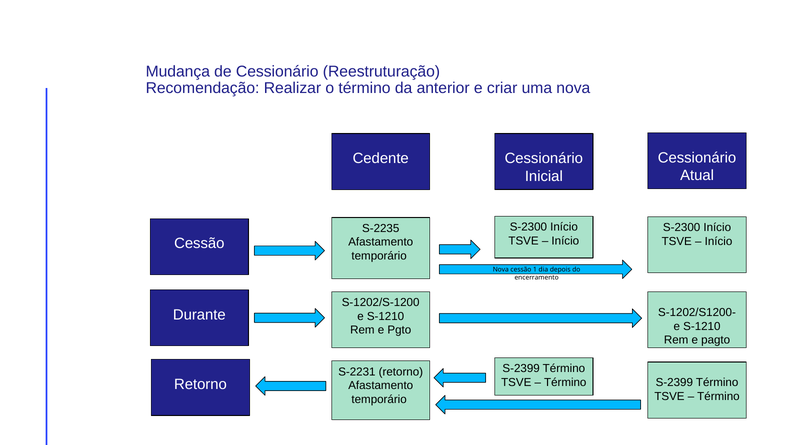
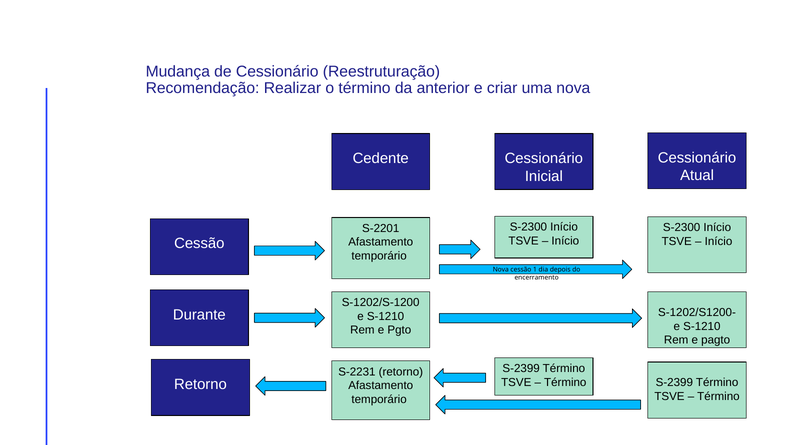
S-2235: S-2235 -> S-2201
